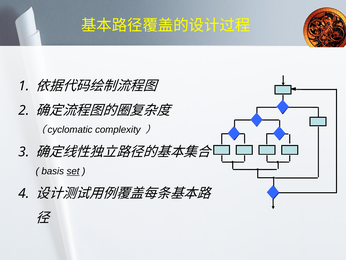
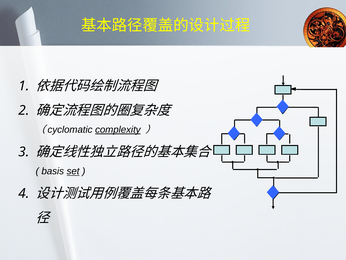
complexity underline: none -> present
